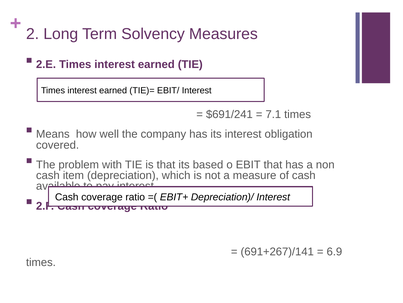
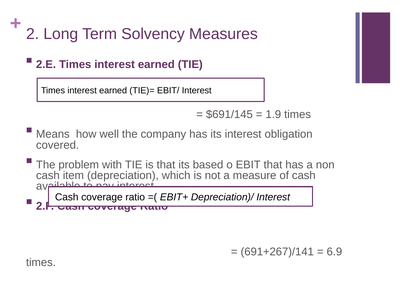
$691/241: $691/241 -> $691/145
7.1: 7.1 -> 1.9
